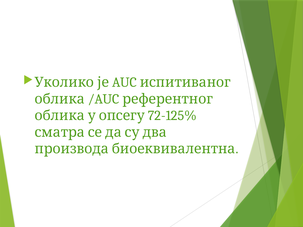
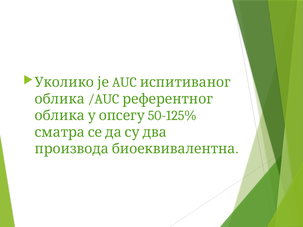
72-125%: 72-125% -> 50-125%
